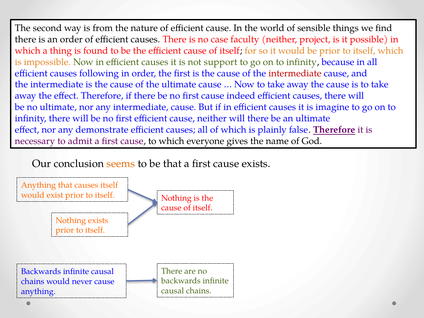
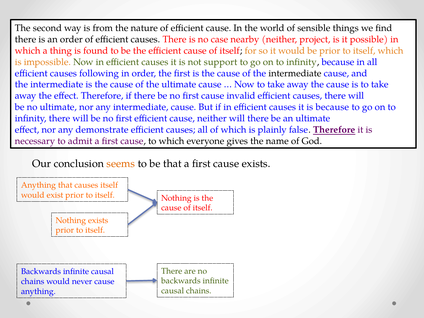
faculty: faculty -> nearby
intermediate at (295, 73) colour: red -> black
indeed: indeed -> invalid
is imagine: imagine -> because
